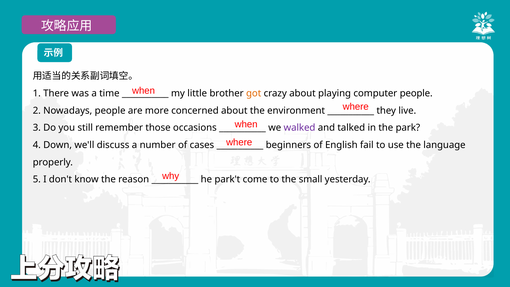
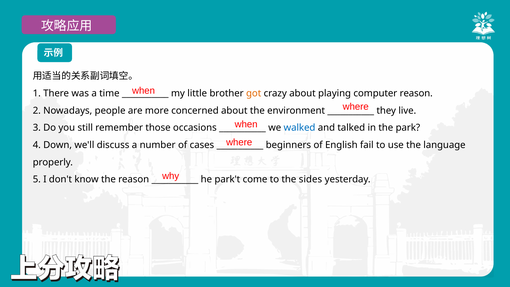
computer people: people -> reason
walked colour: purple -> blue
small: small -> sides
